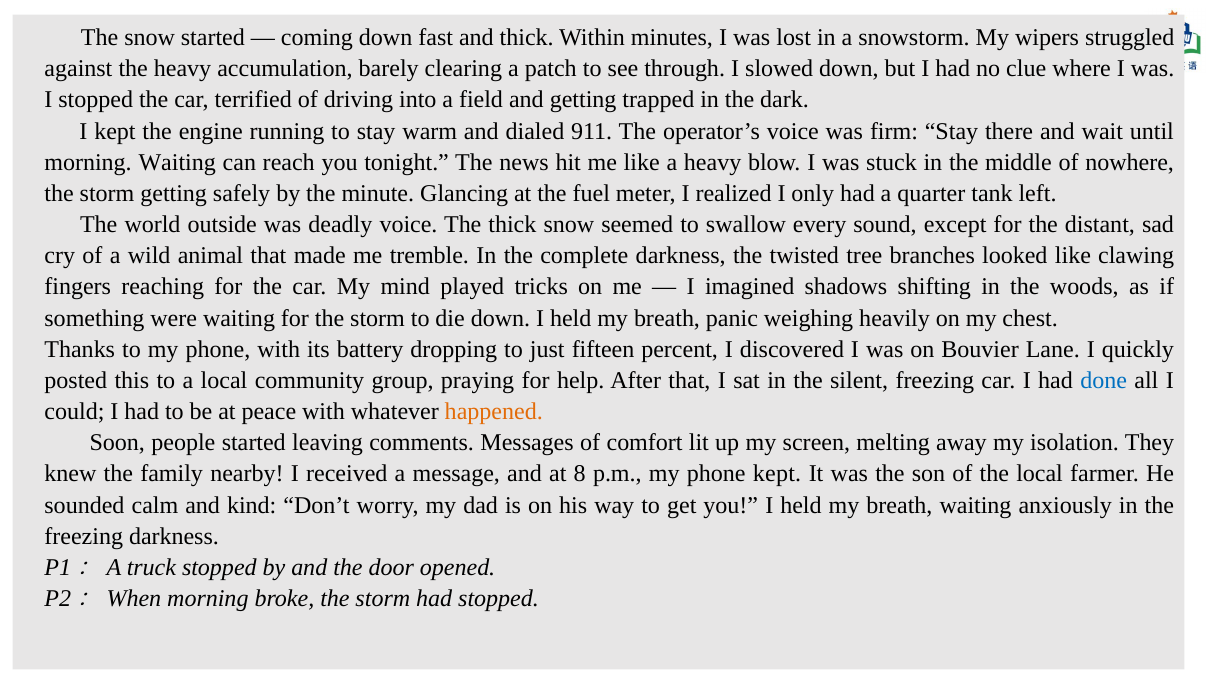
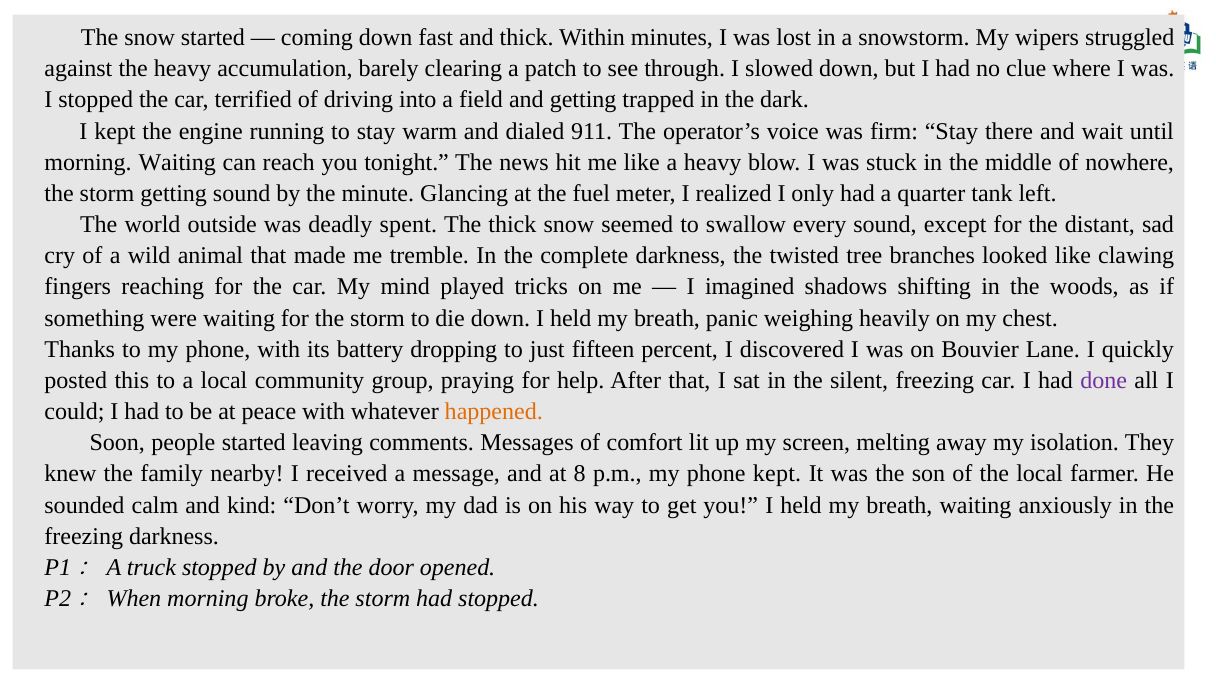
getting safely: safely -> sound
deadly voice: voice -> spent
done colour: blue -> purple
